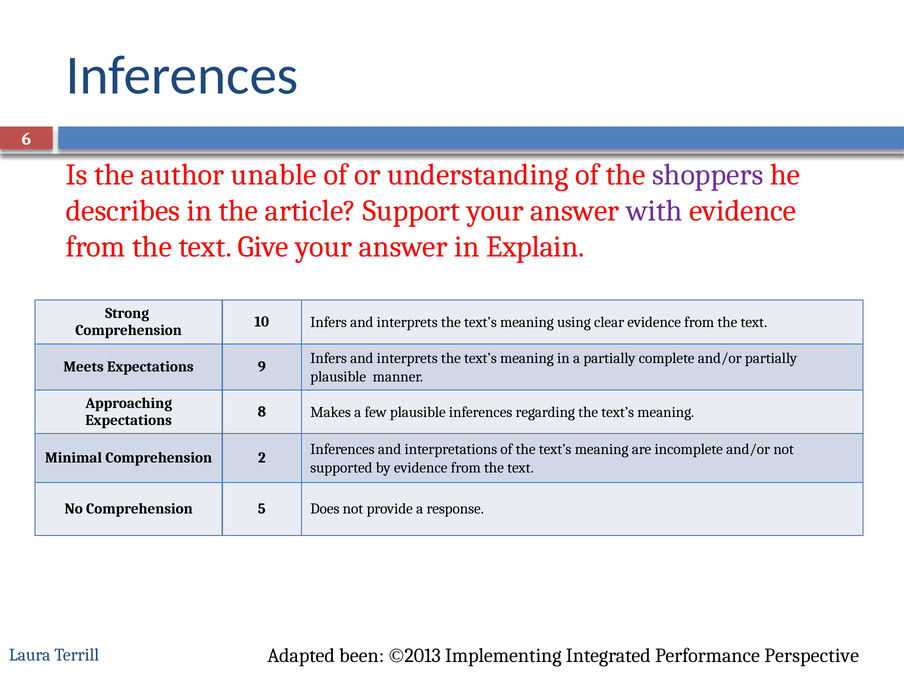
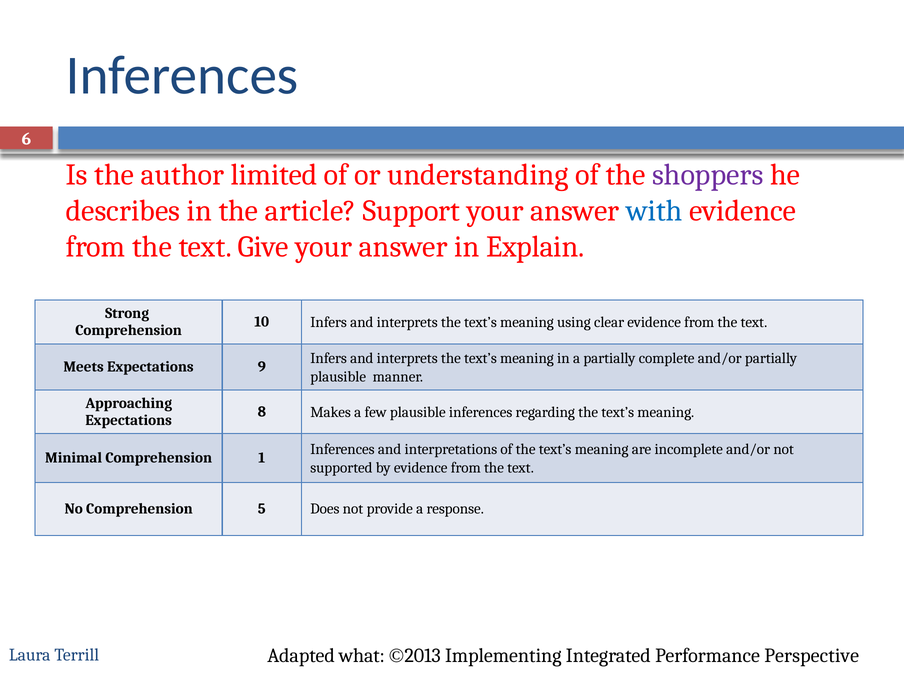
unable: unable -> limited
with colour: purple -> blue
2: 2 -> 1
been: been -> what
